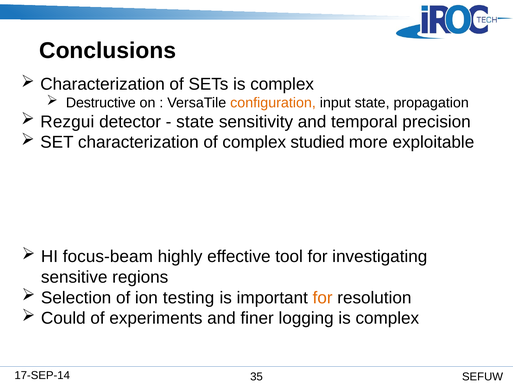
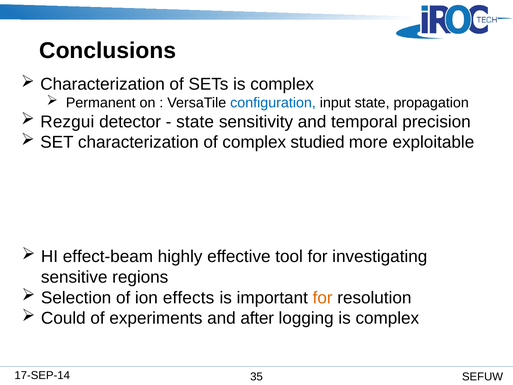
Destructive: Destructive -> Permanent
configuration colour: orange -> blue
focus-beam: focus-beam -> effect-beam
testing: testing -> effects
finer: finer -> after
